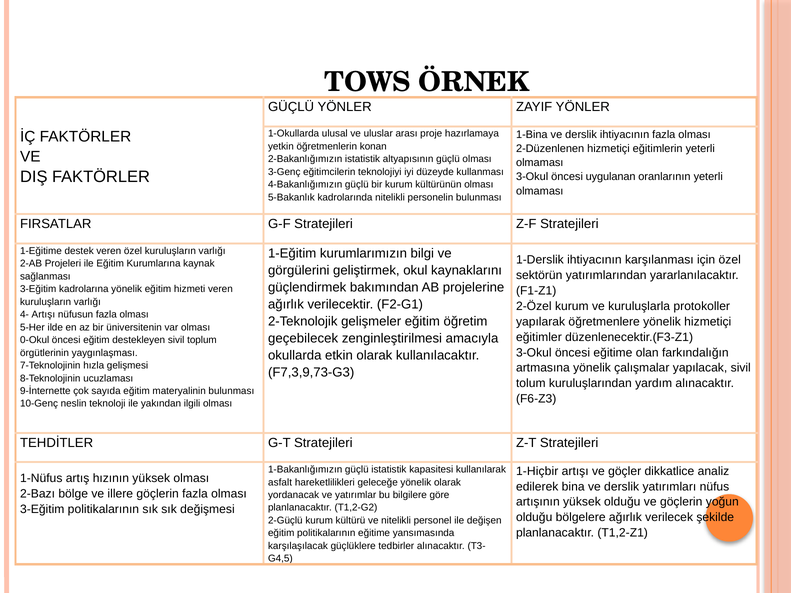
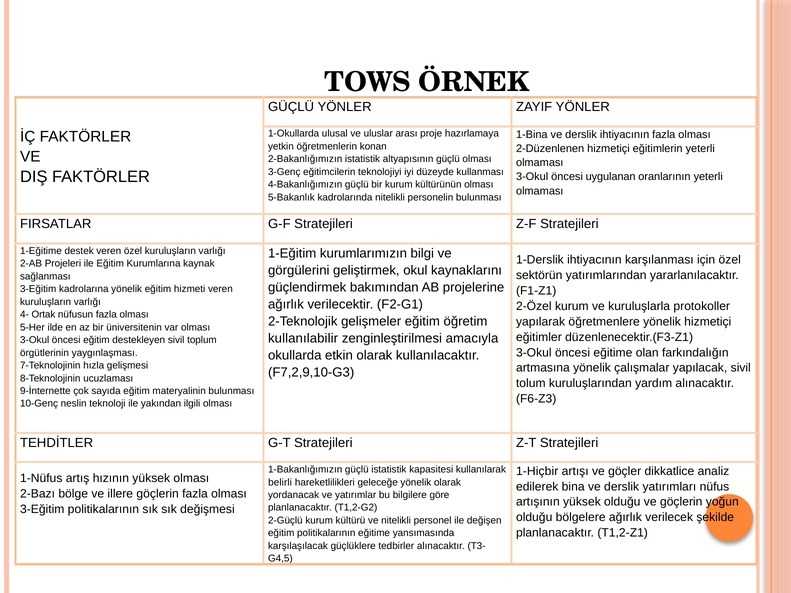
4- Artışı: Artışı -> Ortak
geçebilecek: geçebilecek -> kullanılabilir
0-Okul at (35, 340): 0-Okul -> 3-Okul
F7,3,9,73-G3: F7,3,9,73-G3 -> F7,2,9,10-G3
asfalt: asfalt -> belirli
